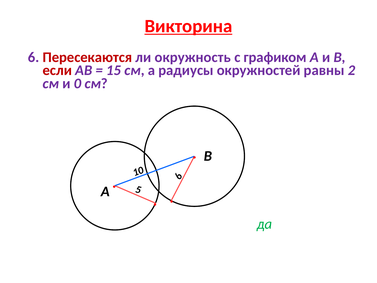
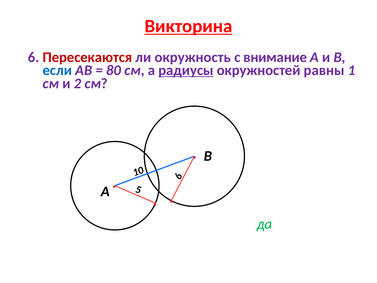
графиком: графиком -> внимание
если colour: red -> blue
15: 15 -> 80
радиусы underline: none -> present
равны 2: 2 -> 1
и 0: 0 -> 2
